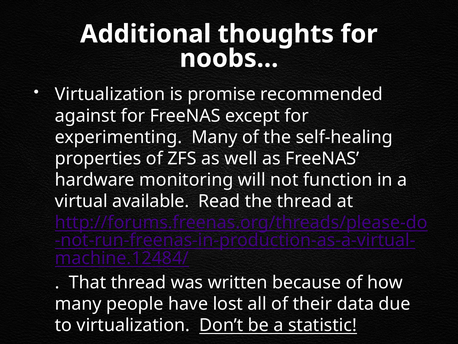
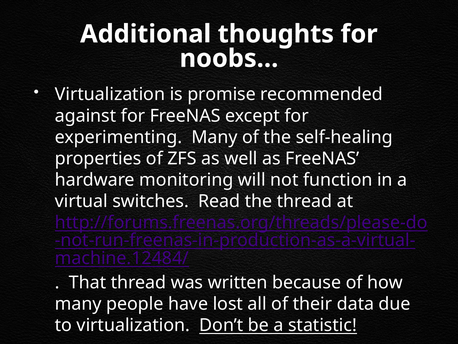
available: available -> switches
